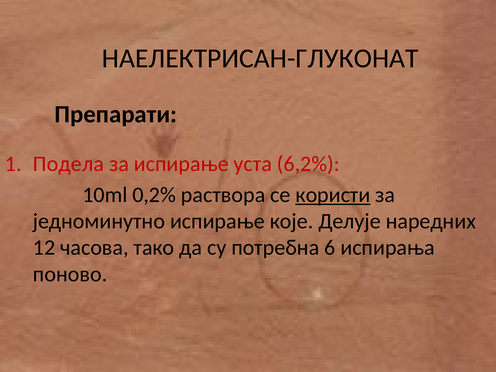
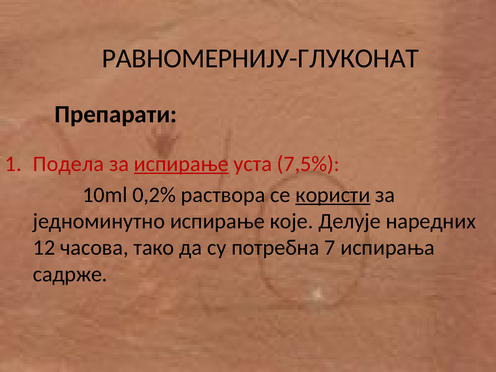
НАЕЛЕКТРИСАН-ГЛУКОНАТ: НАЕЛЕКТРИСАН-ГЛУКОНАТ -> РАВНОМЕРНИЈУ-ГЛУКОНАТ
испирање at (181, 164) underline: none -> present
6,2%: 6,2% -> 7,5%
6: 6 -> 7
поново: поново -> садрже
